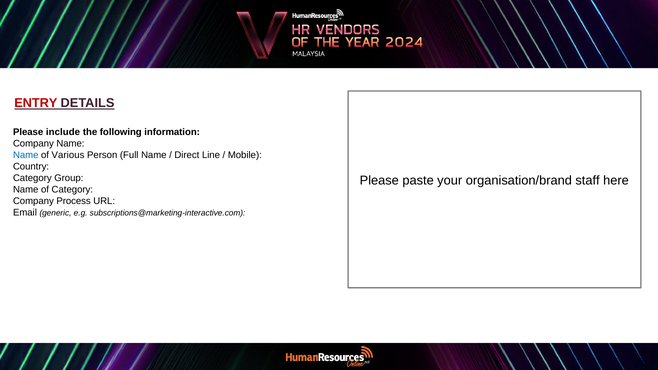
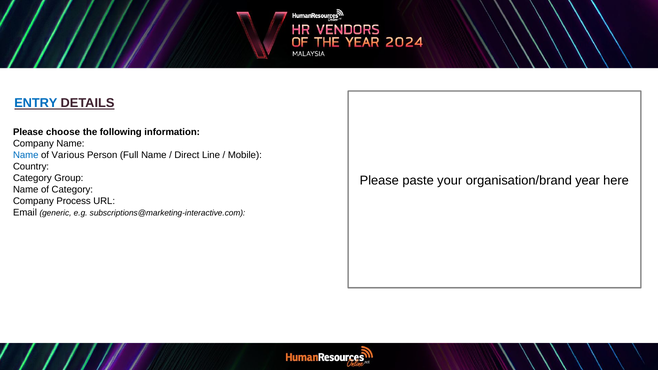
ENTRY colour: red -> blue
include: include -> choose
staff: staff -> year
